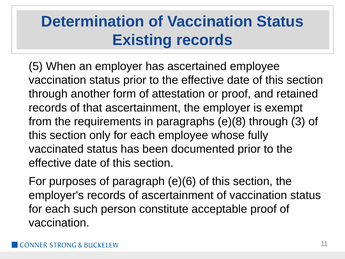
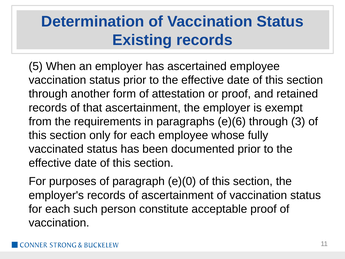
e)(8: e)(8 -> e)(6
e)(6: e)(6 -> e)(0
